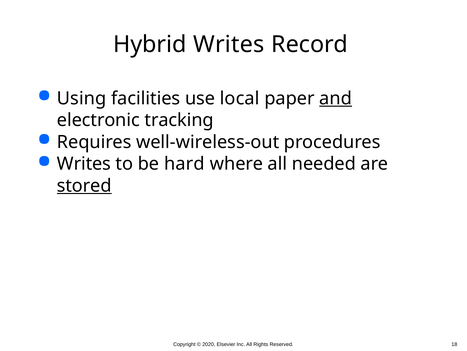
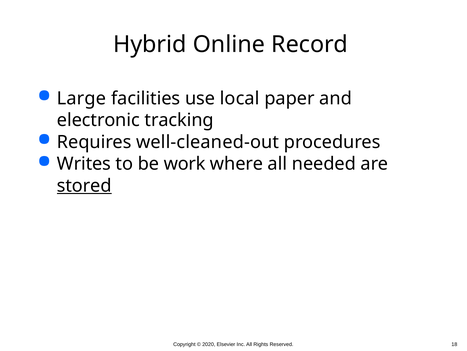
Hybrid Writes: Writes -> Online
Using: Using -> Large
and underline: present -> none
well-wireless-out: well-wireless-out -> well-cleaned-out
hard: hard -> work
